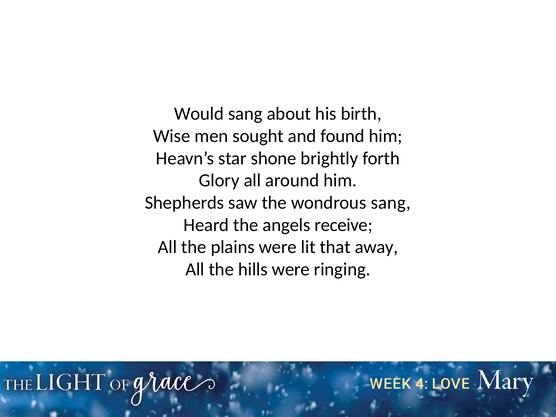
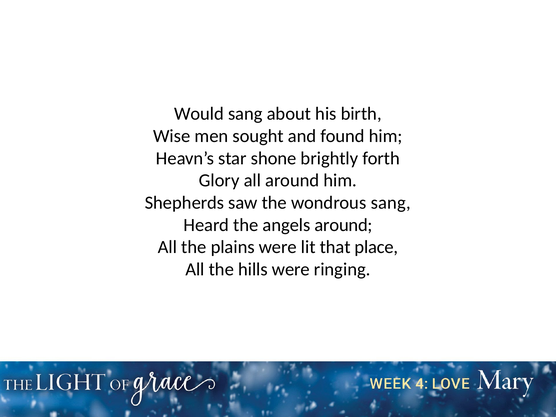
angels receive: receive -> around
away: away -> place
